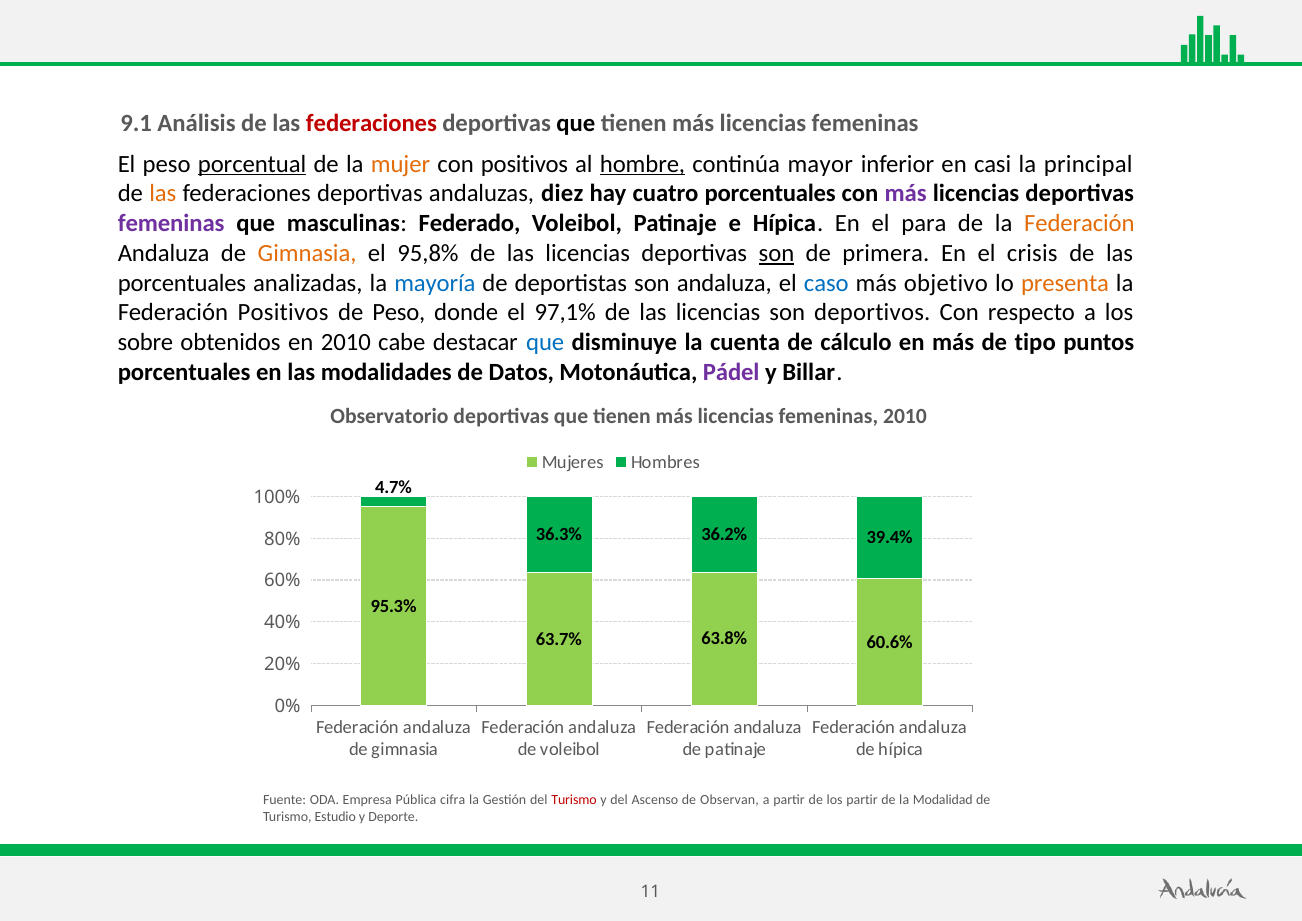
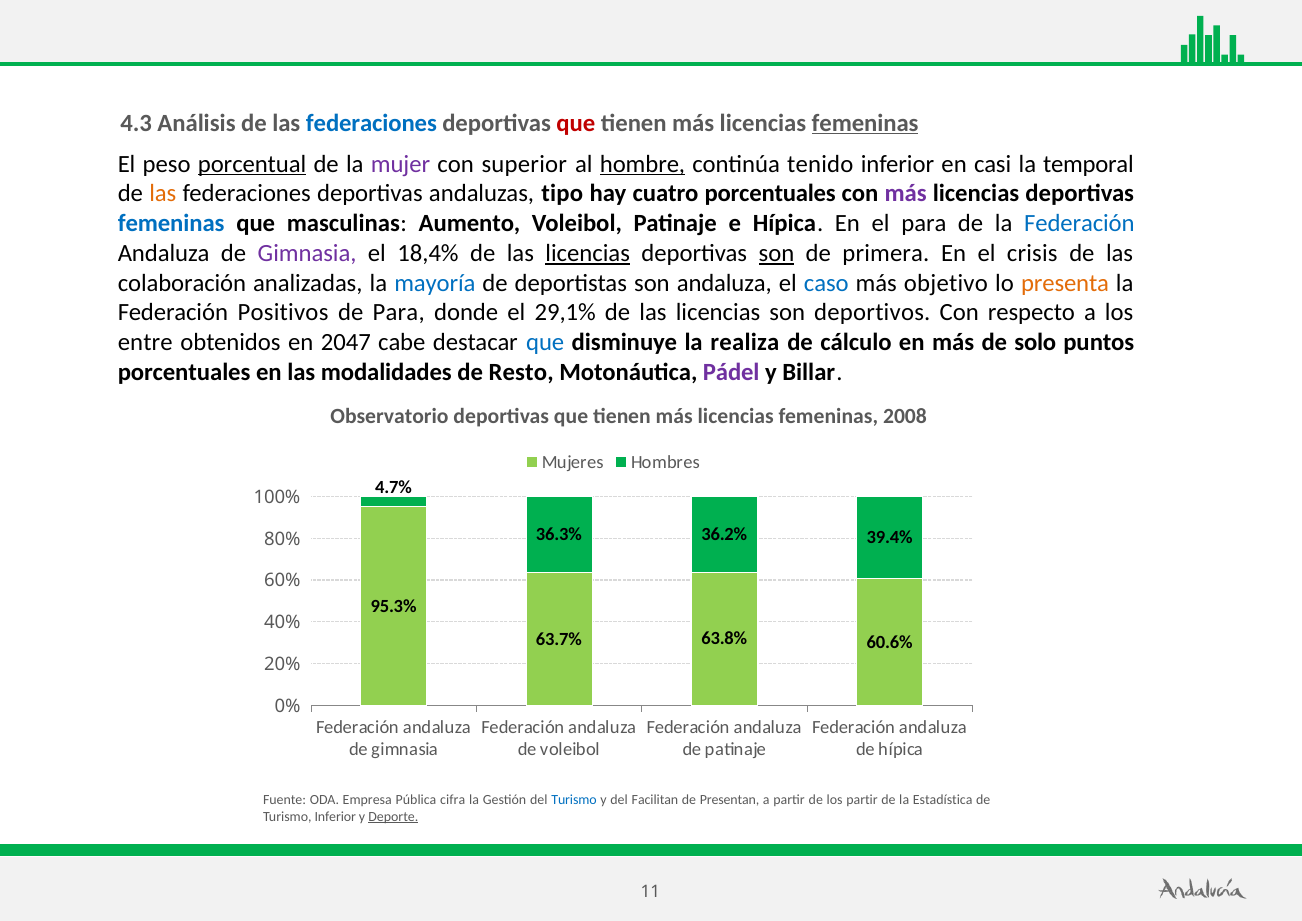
9.1: 9.1 -> 4.3
federaciones at (371, 123) colour: red -> blue
que at (576, 123) colour: black -> red
femeninas at (865, 123) underline: none -> present
mujer colour: orange -> purple
con positivos: positivos -> superior
mayor: mayor -> tenido
principal: principal -> temporal
diez: diez -> tipo
femeninas at (171, 223) colour: purple -> blue
Federado: Federado -> Aumento
Federación at (1079, 223) colour: orange -> blue
Gimnasia at (307, 253) colour: orange -> purple
95,8%: 95,8% -> 18,4%
licencias at (588, 253) underline: none -> present
porcentuales at (182, 283): porcentuales -> colaboración
de Peso: Peso -> Para
97,1%: 97,1% -> 29,1%
sobre: sobre -> entre
en 2010: 2010 -> 2047
cuenta: cuenta -> realiza
tipo: tipo -> solo
Datos: Datos -> Resto
femeninas 2010: 2010 -> 2008
Turismo at (574, 800) colour: red -> blue
Ascenso: Ascenso -> Facilitan
Observan: Observan -> Presentan
Modalidad: Modalidad -> Estadística
Turismo Estudio: Estudio -> Inferior
Deporte underline: none -> present
